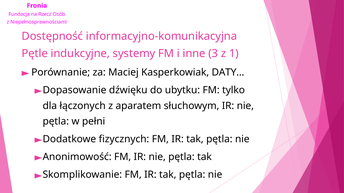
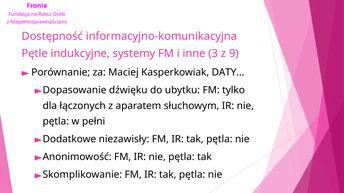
1: 1 -> 9
fizycznych: fizycznych -> niezawisły
